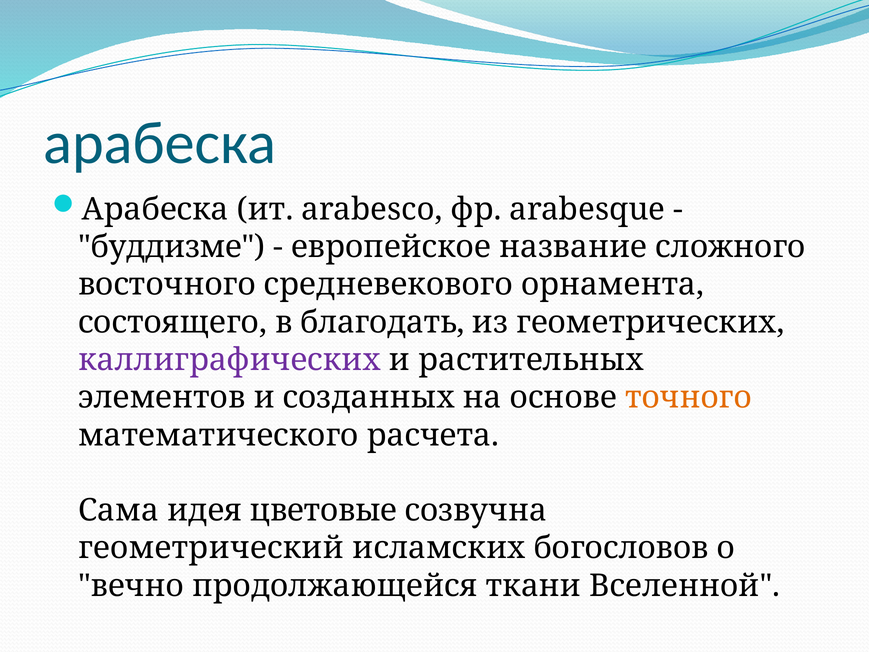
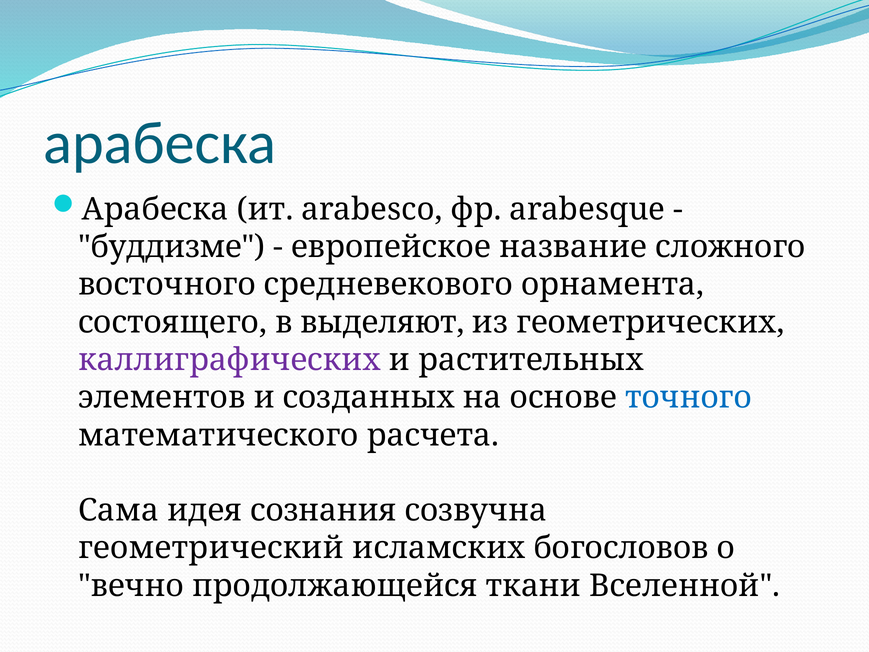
благодать: благодать -> выделяют
точного colour: orange -> blue
цветовые: цветовые -> сознания
